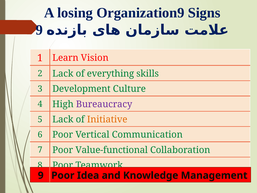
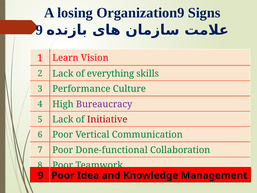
Development: Development -> Performance
Initiative colour: orange -> red
Value-functional: Value-functional -> Done-functional
